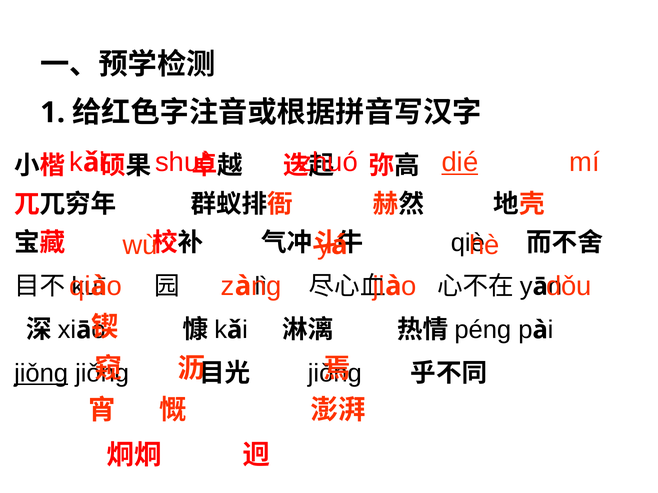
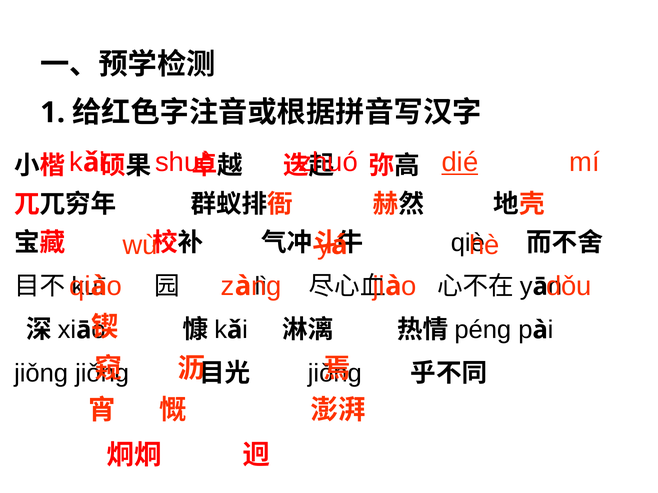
jiǒng at (41, 374) underline: present -> none
